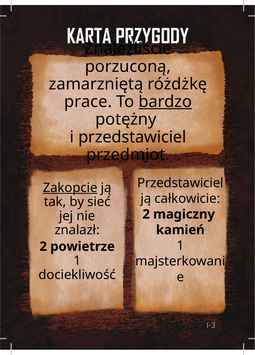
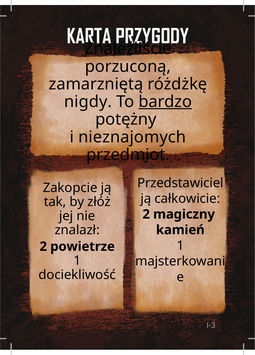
prace: prace -> nigdy
i przedstawiciel: przedstawiciel -> nieznajomych
Zakopcie underline: present -> none
sieć: sieć -> złóż
